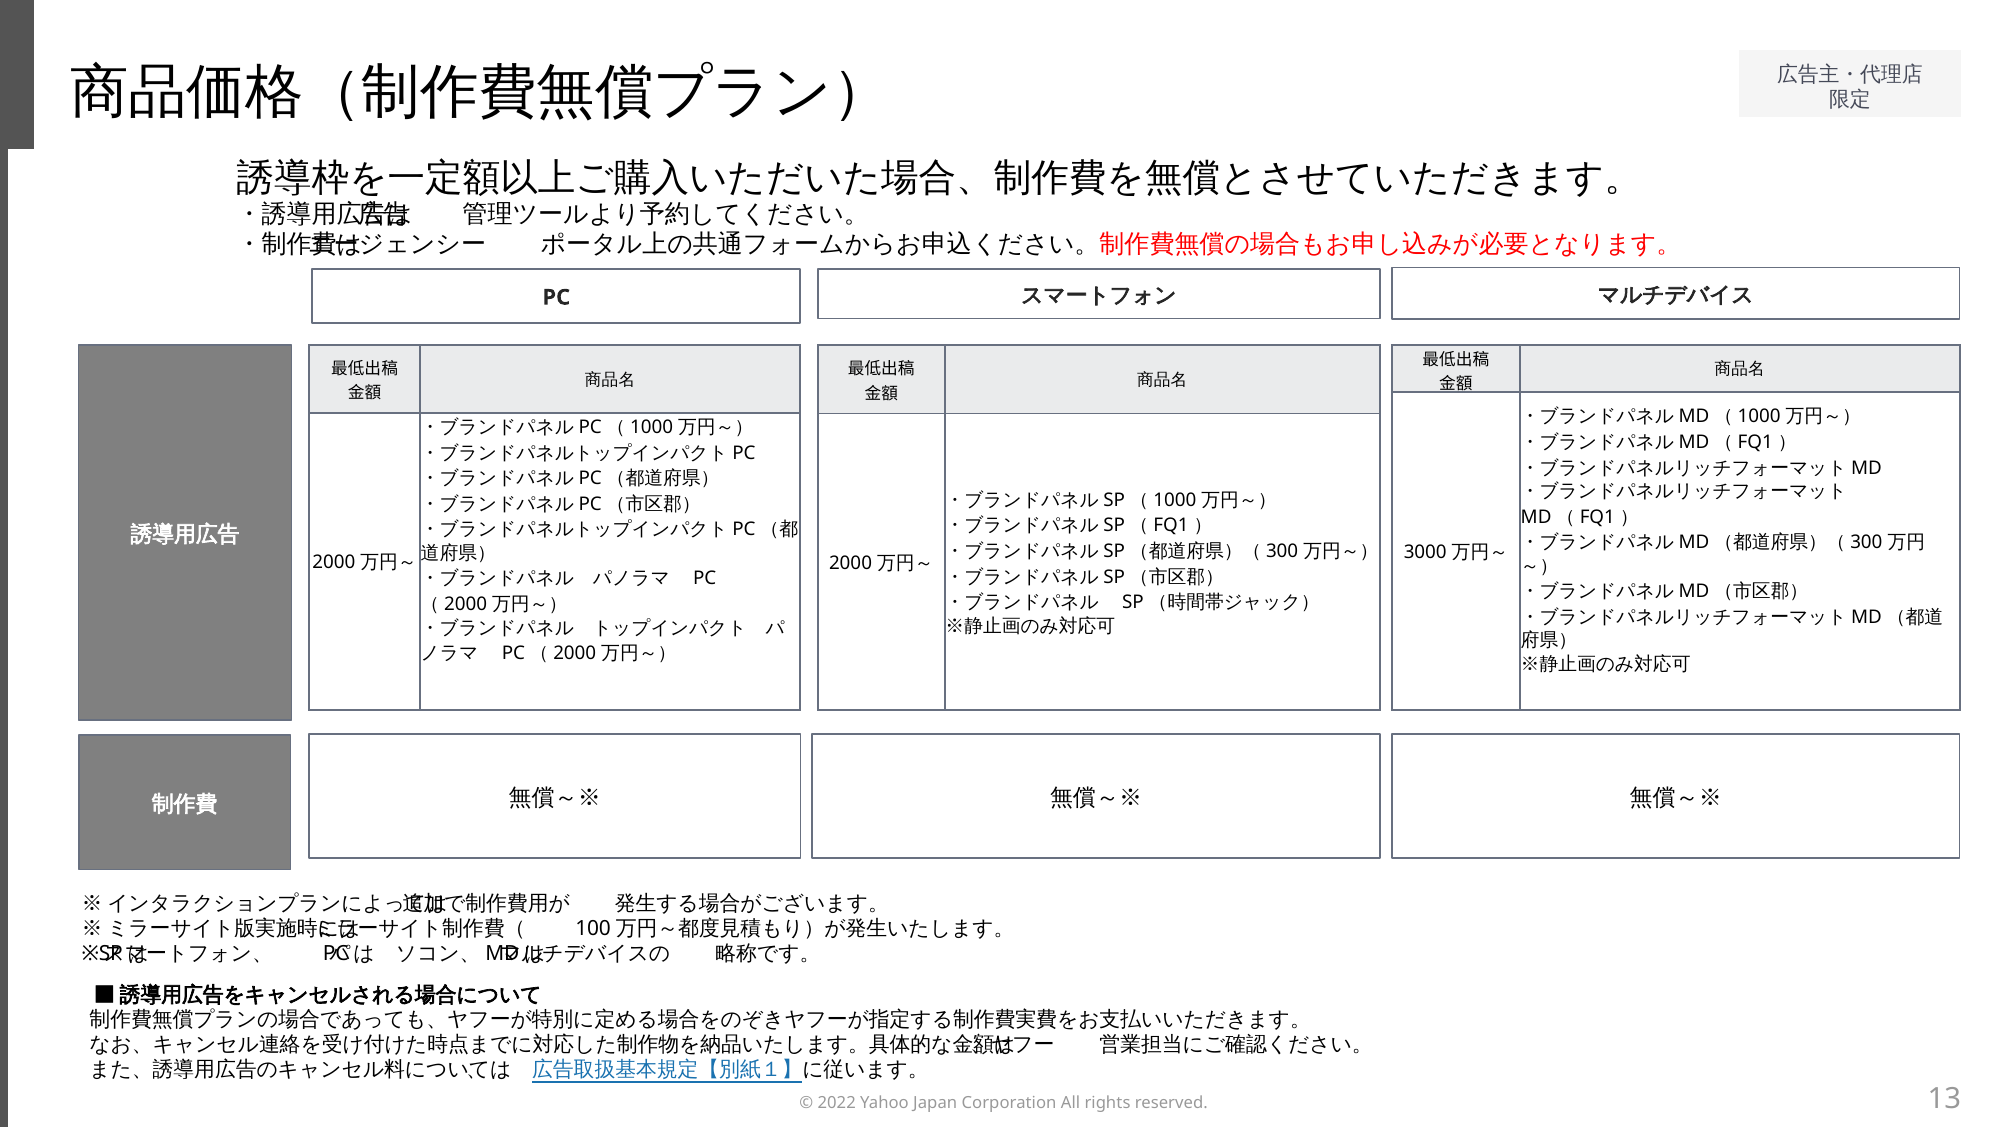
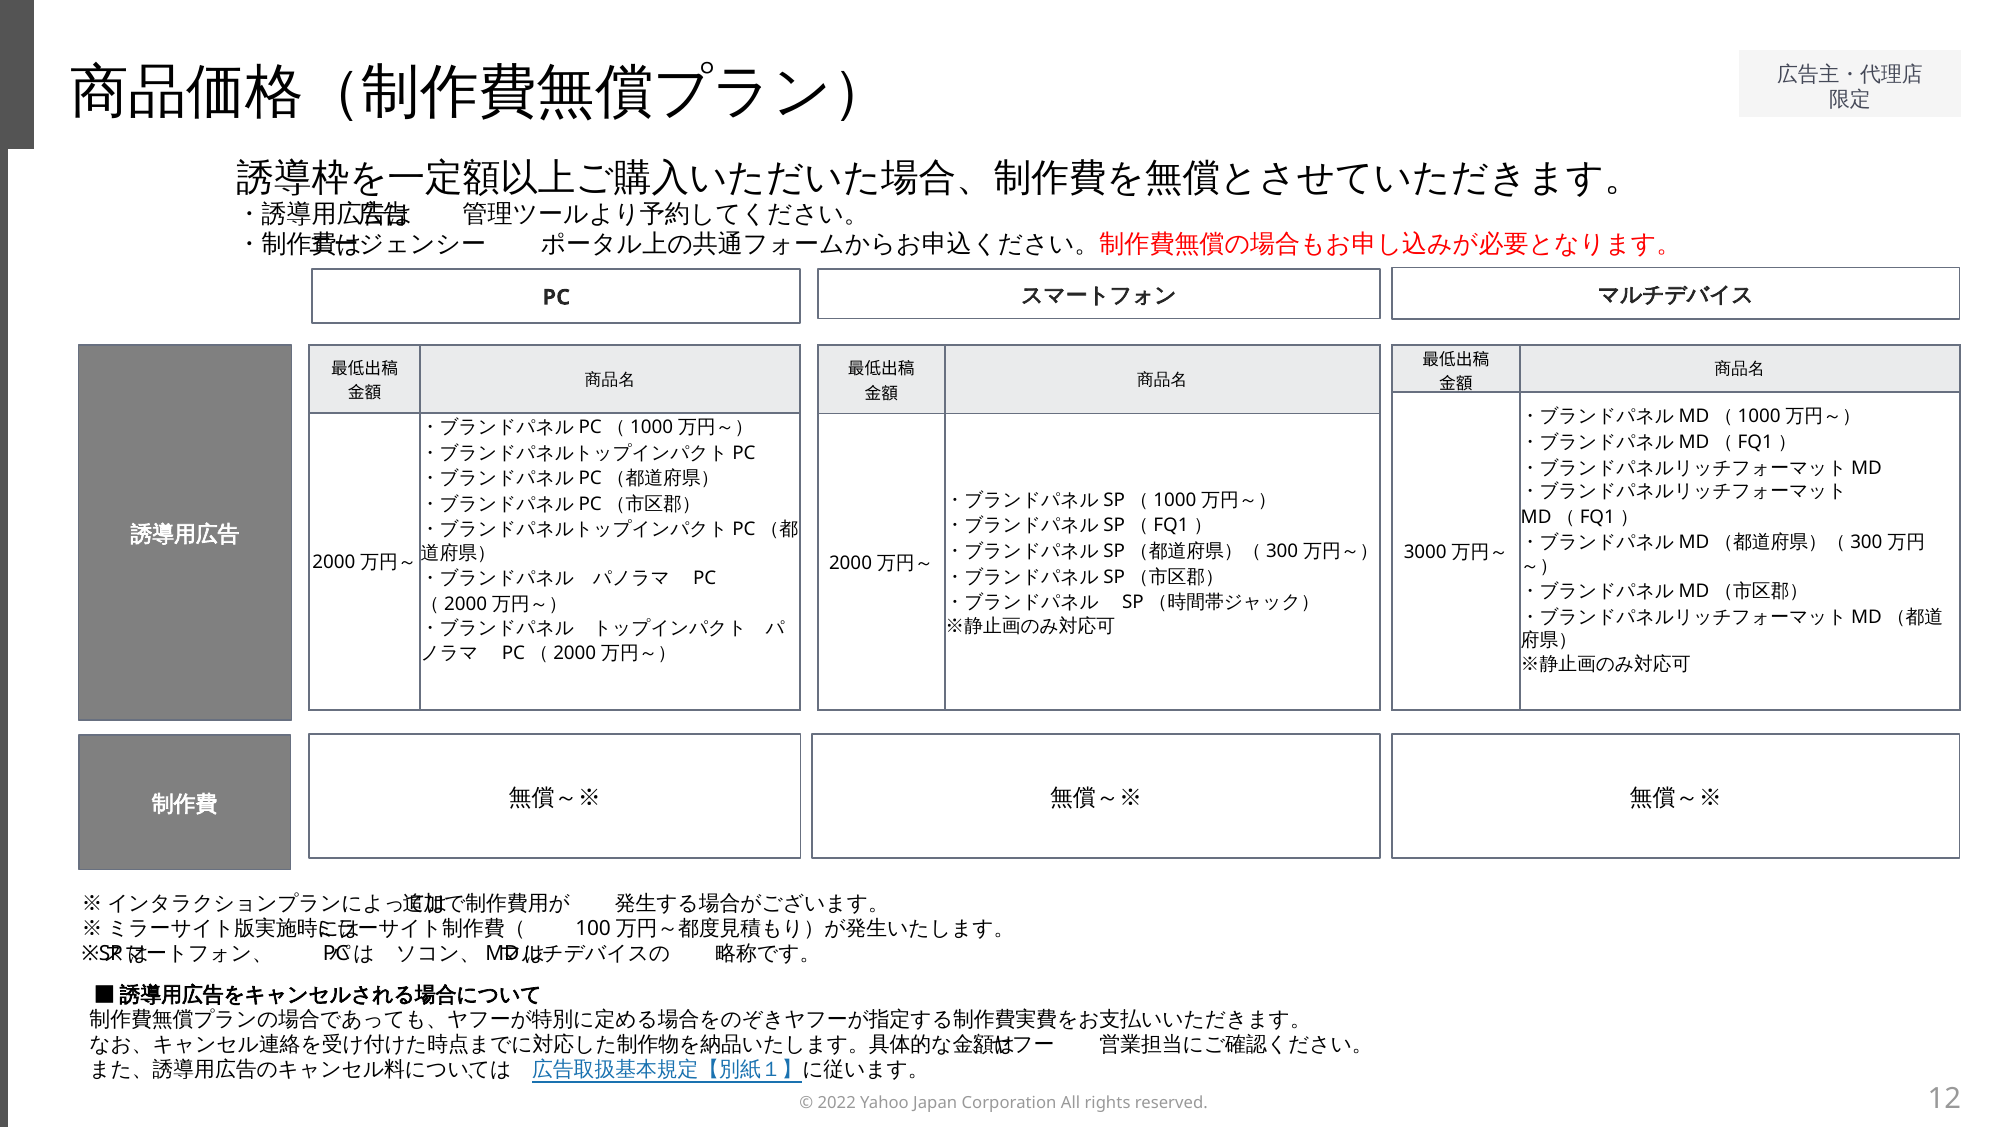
13: 13 -> 12
